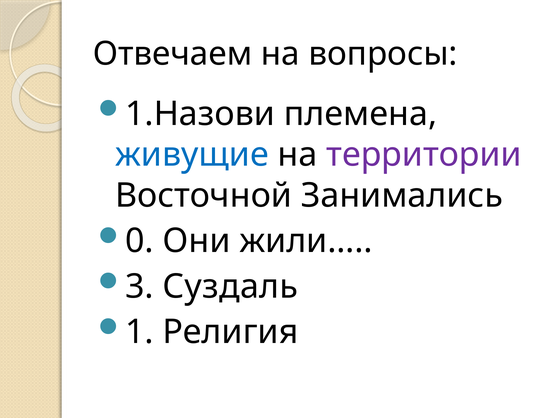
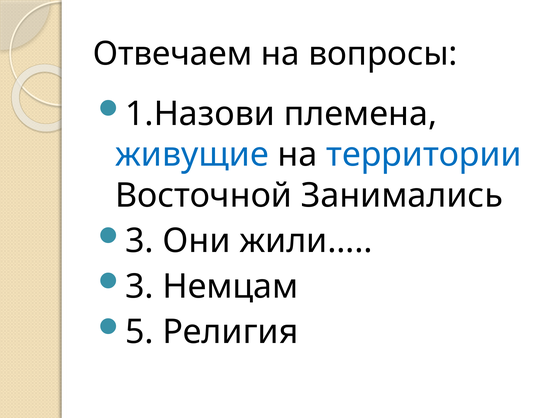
территории colour: purple -> blue
0 at (139, 241): 0 -> 3
Суздаль: Суздаль -> Немцам
1: 1 -> 5
